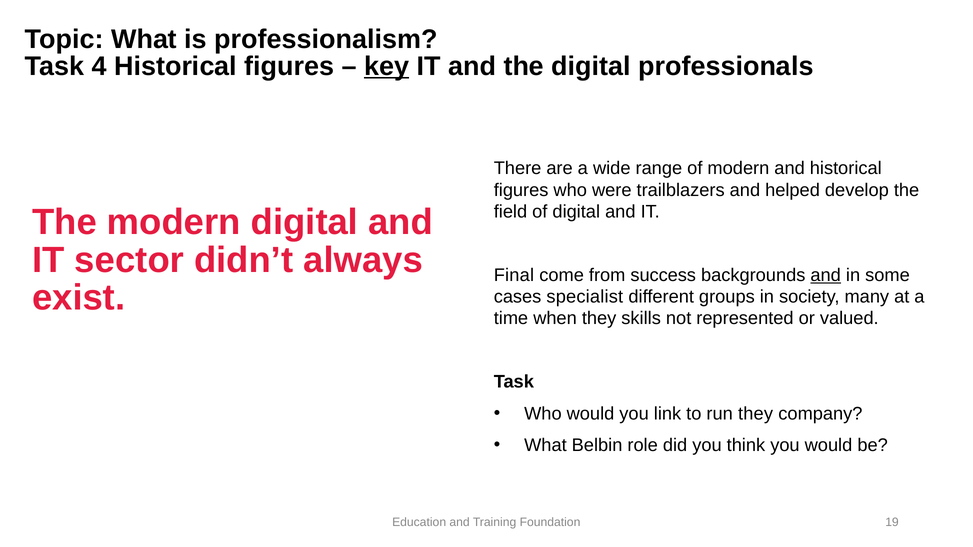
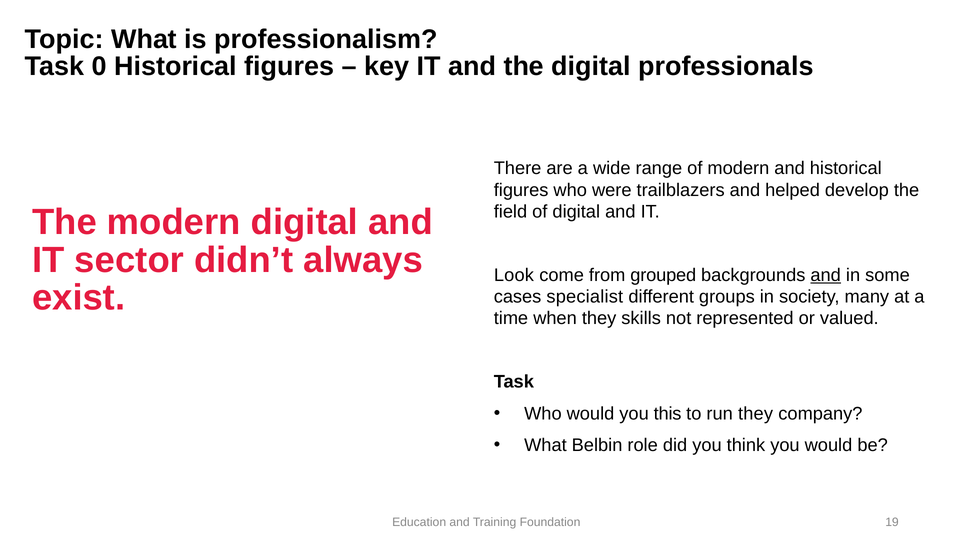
4: 4 -> 0
key underline: present -> none
Final: Final -> Look
success: success -> grouped
link: link -> this
